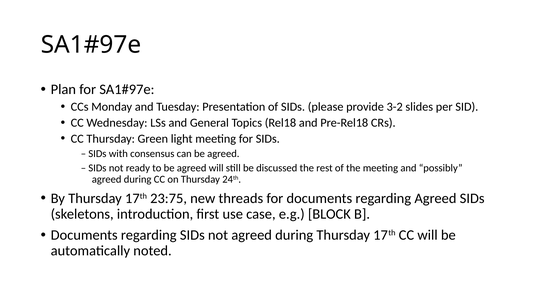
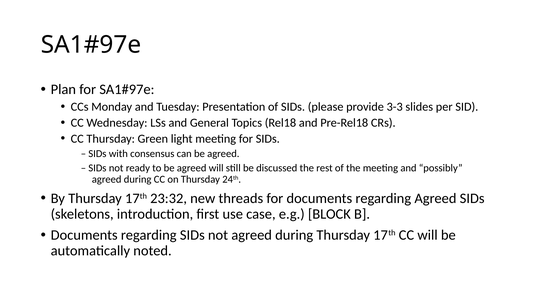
3-2: 3-2 -> 3-3
23:75: 23:75 -> 23:32
